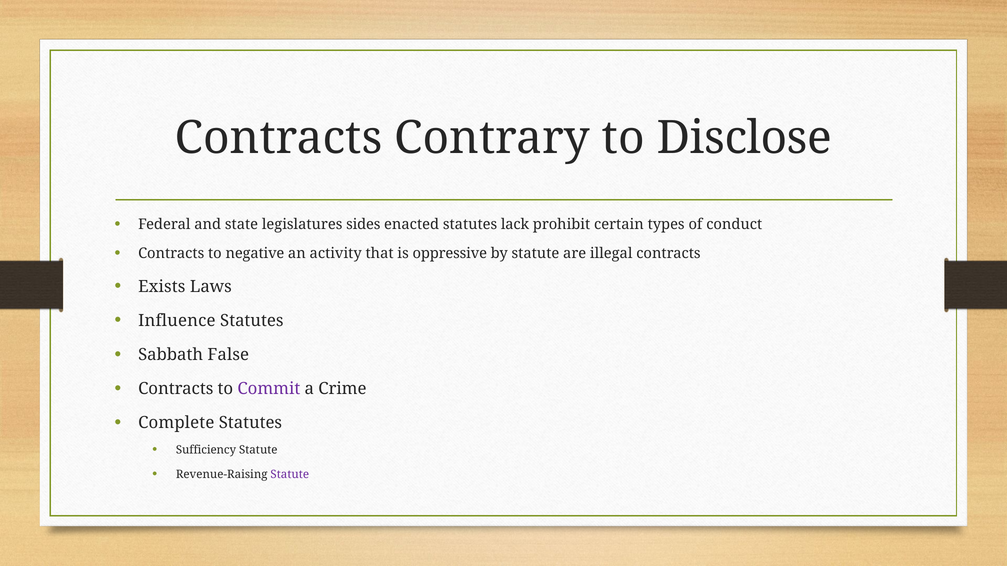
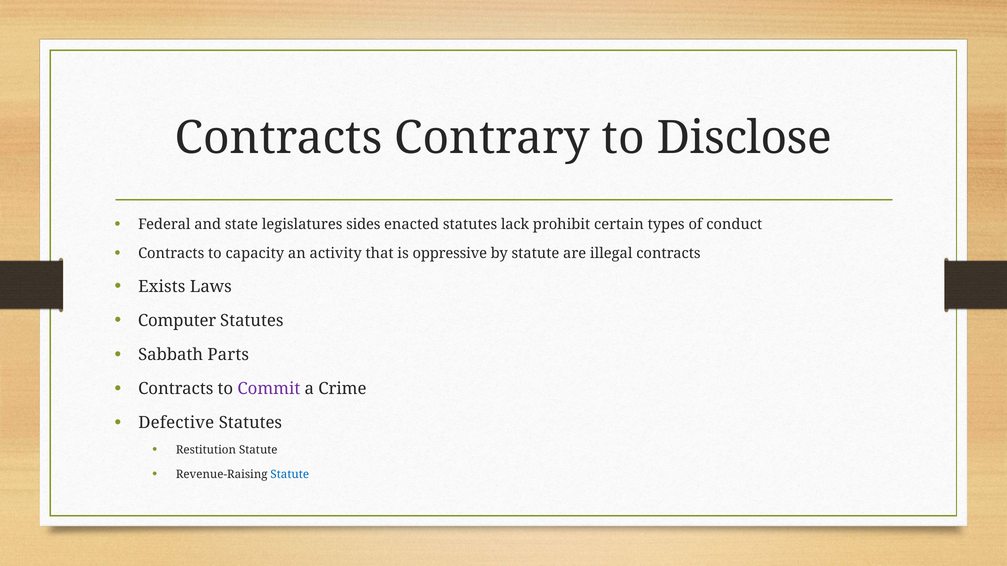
negative: negative -> capacity
Influence: Influence -> Computer
False: False -> Parts
Complete: Complete -> Defective
Sufficiency: Sufficiency -> Restitution
Statute at (290, 475) colour: purple -> blue
